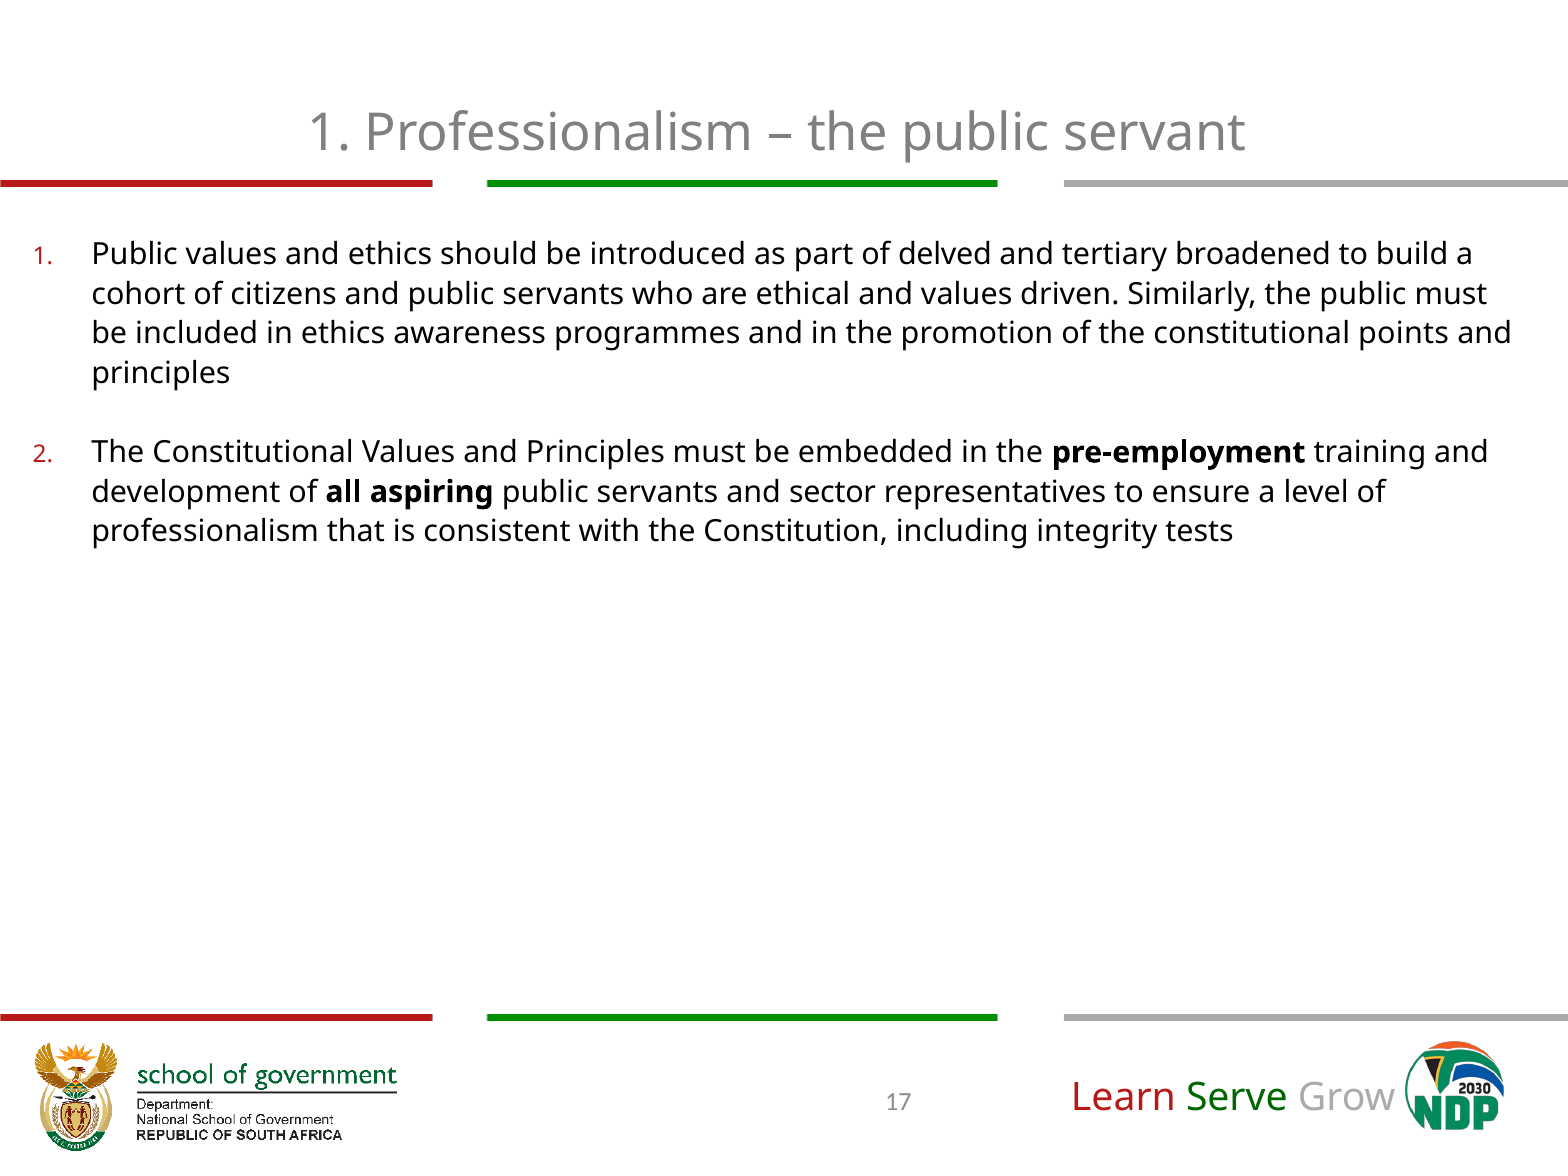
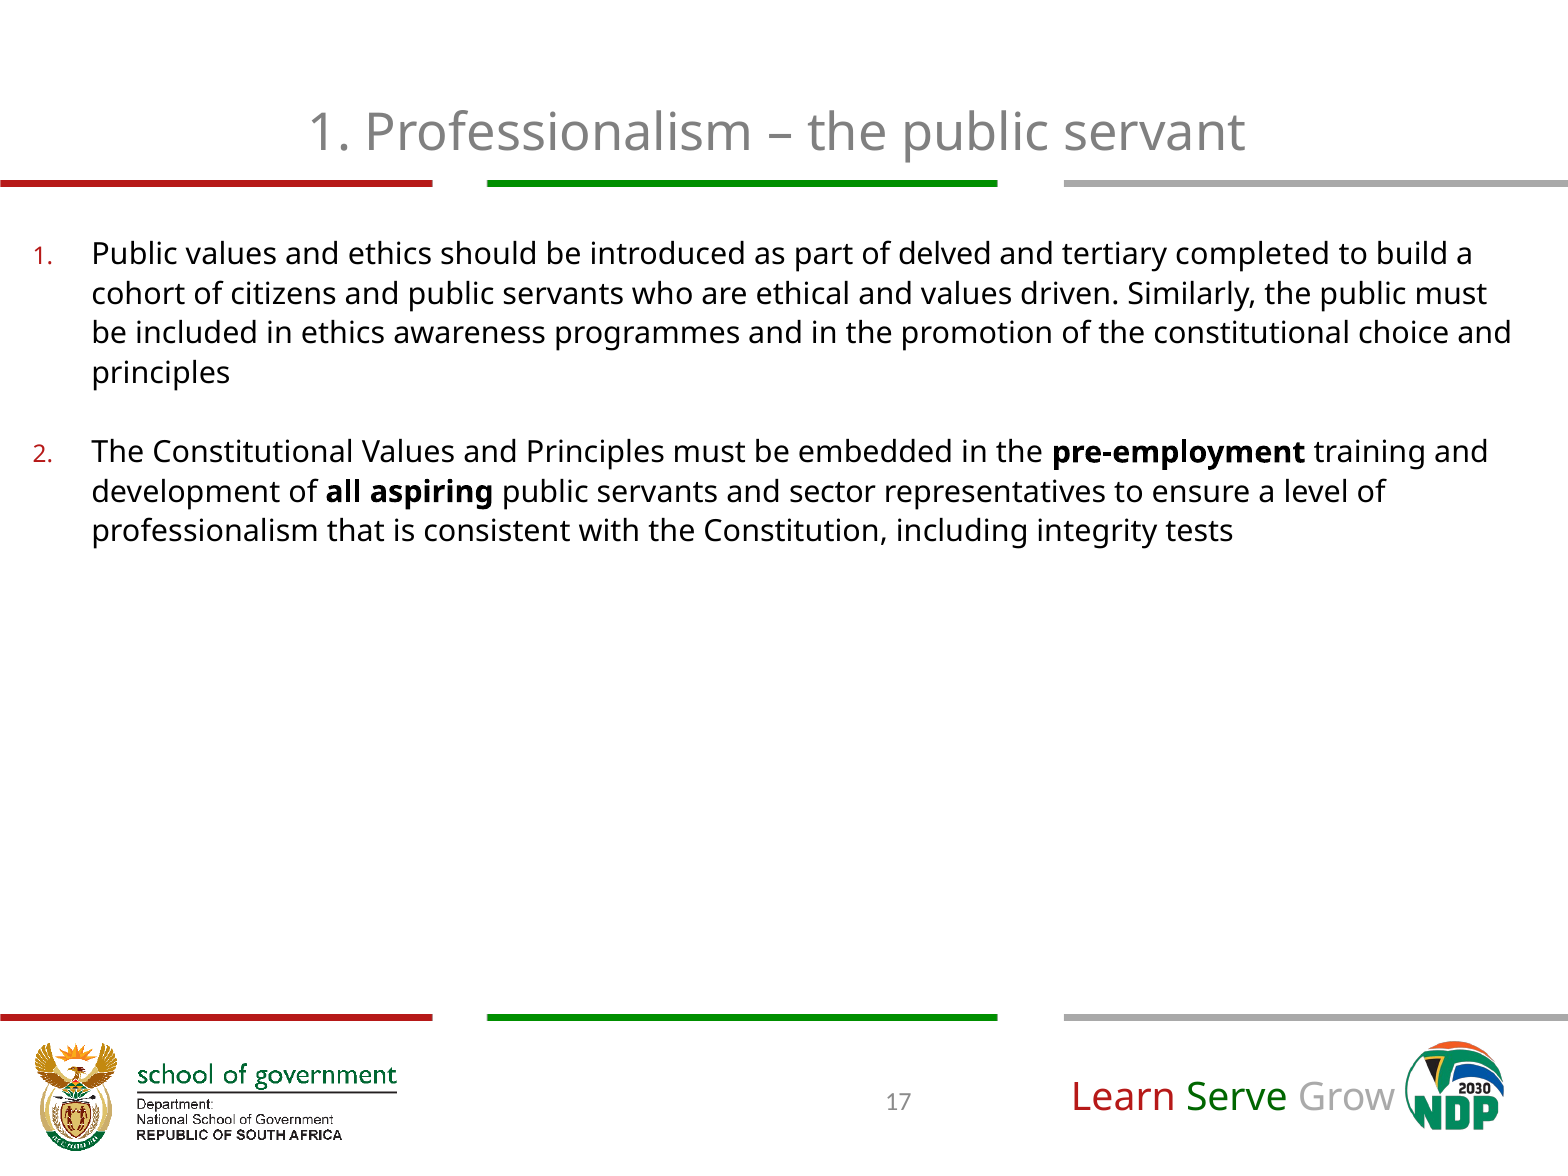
broadened: broadened -> completed
points: points -> choice
